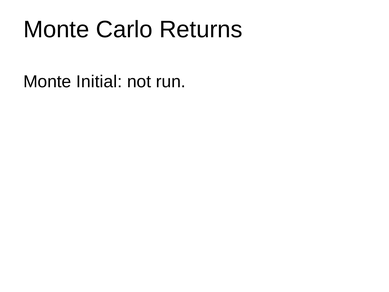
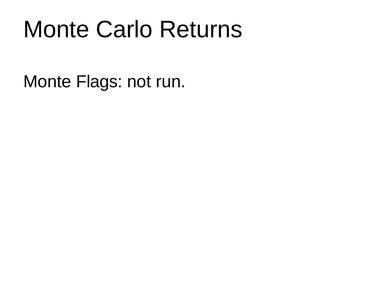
Initial: Initial -> Flags
